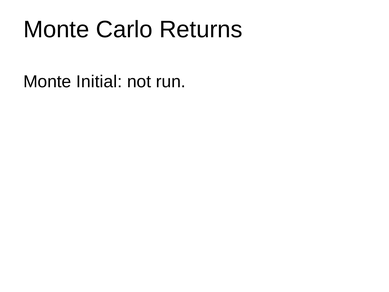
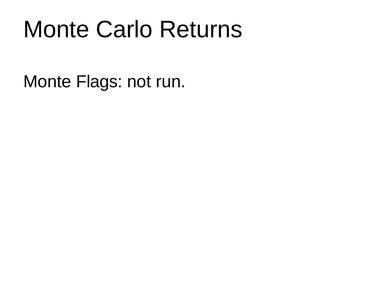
Initial: Initial -> Flags
